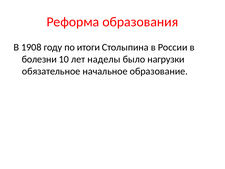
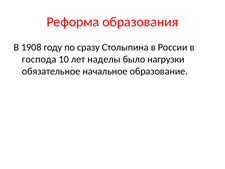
итоги: итоги -> сразу
болезни: болезни -> господа
